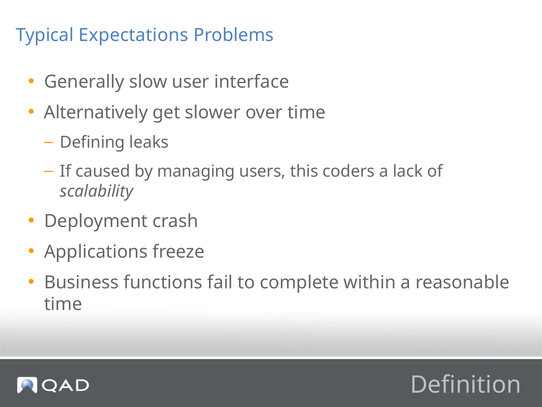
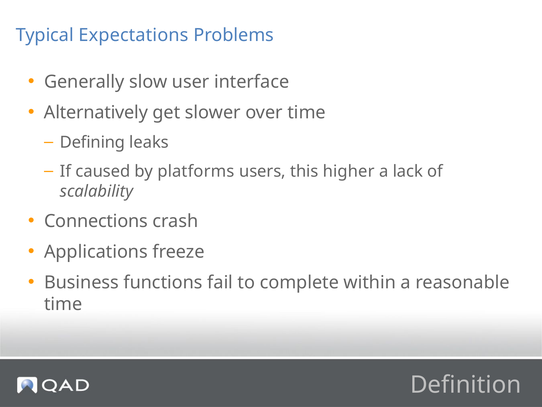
managing: managing -> platforms
coders: coders -> higher
Deployment: Deployment -> Connections
